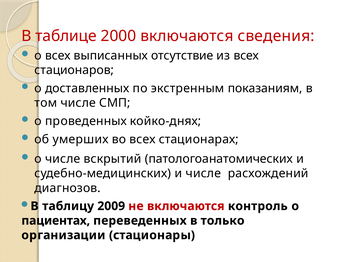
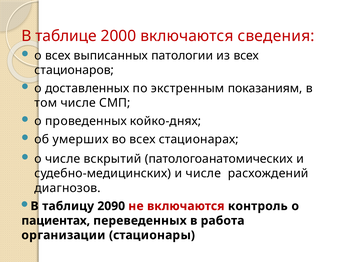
отсутствие: отсутствие -> патологии
2009: 2009 -> 2090
только: только -> работа
